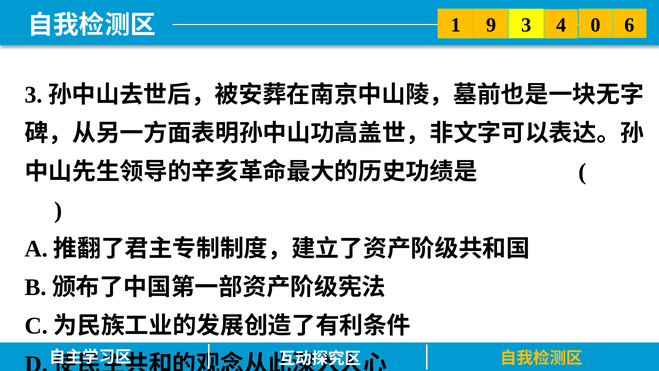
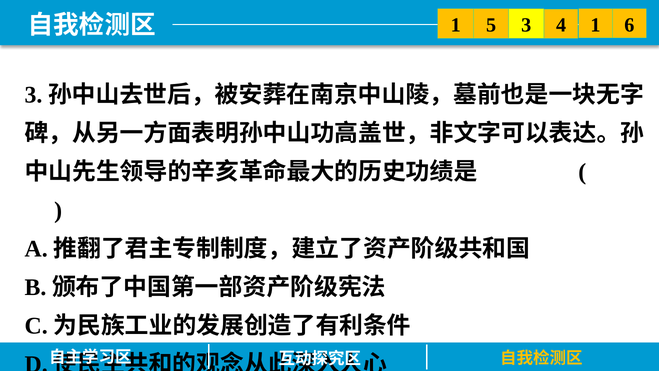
9: 9 -> 5
3 0: 0 -> 1
